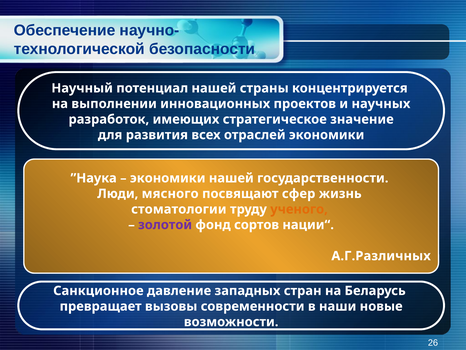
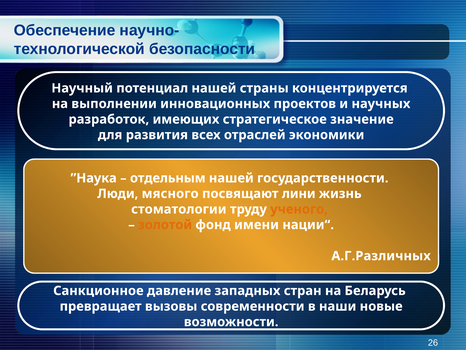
экономики at (168, 178): экономики -> отдельным
сфер: сфер -> лини
золотой colour: purple -> orange
сортов: сортов -> имени
